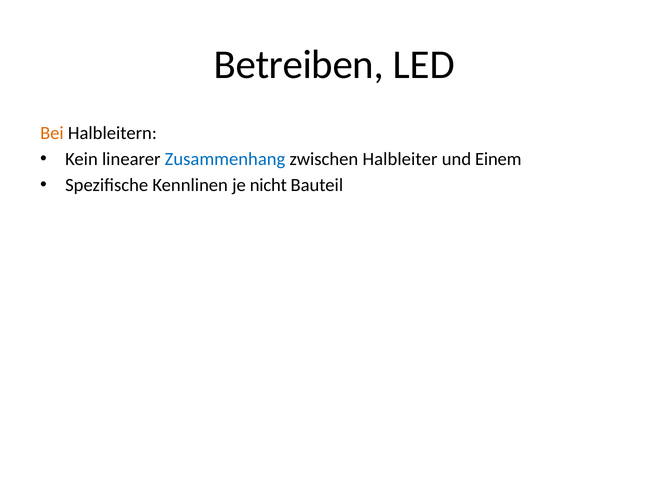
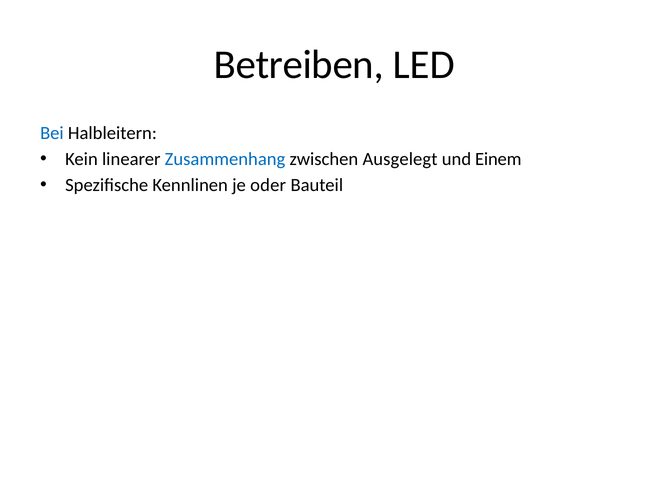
Bei colour: orange -> blue
Halbleiter: Halbleiter -> Ausgelegt
nicht: nicht -> oder
